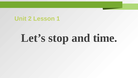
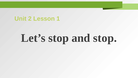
and time: time -> stop
